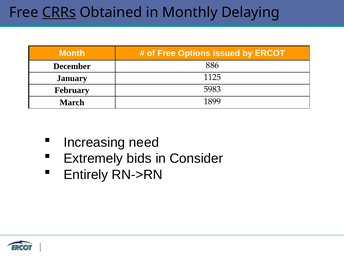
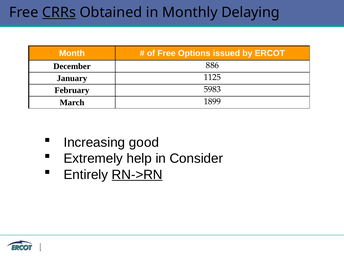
need: need -> good
bids: bids -> help
RN->RN underline: none -> present
